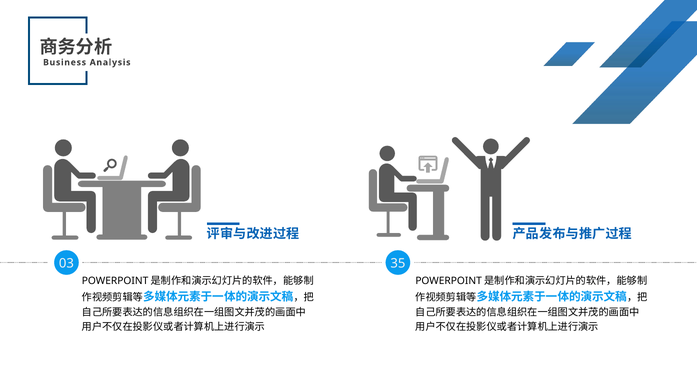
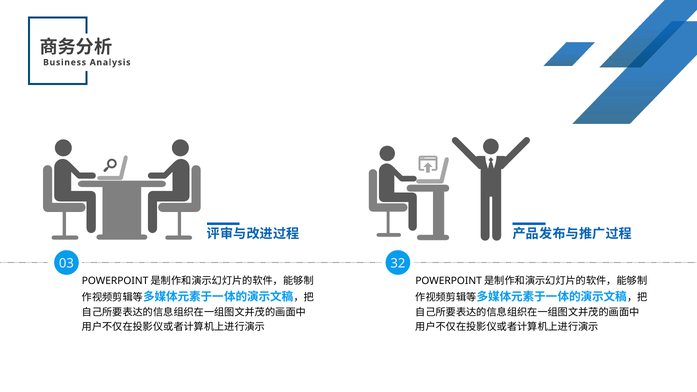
35: 35 -> 32
